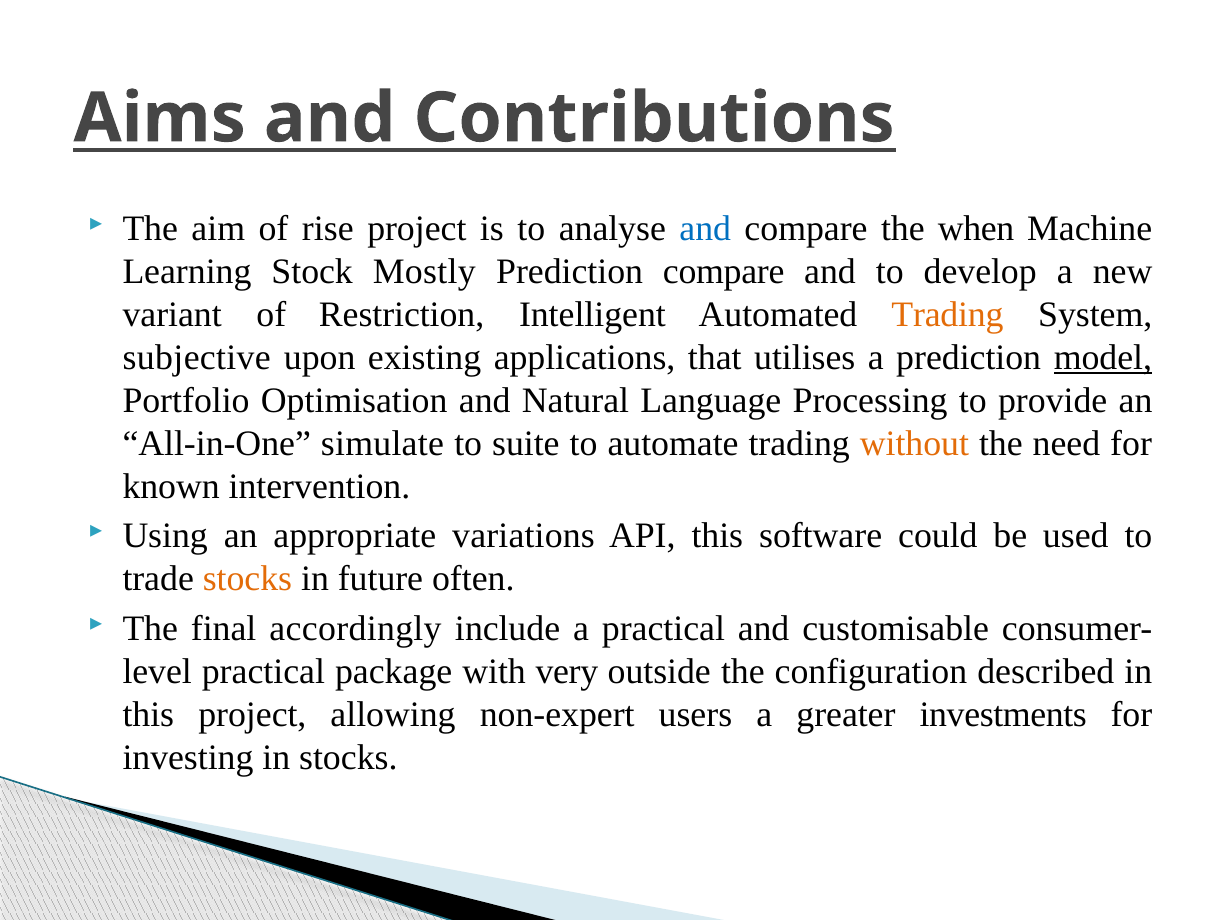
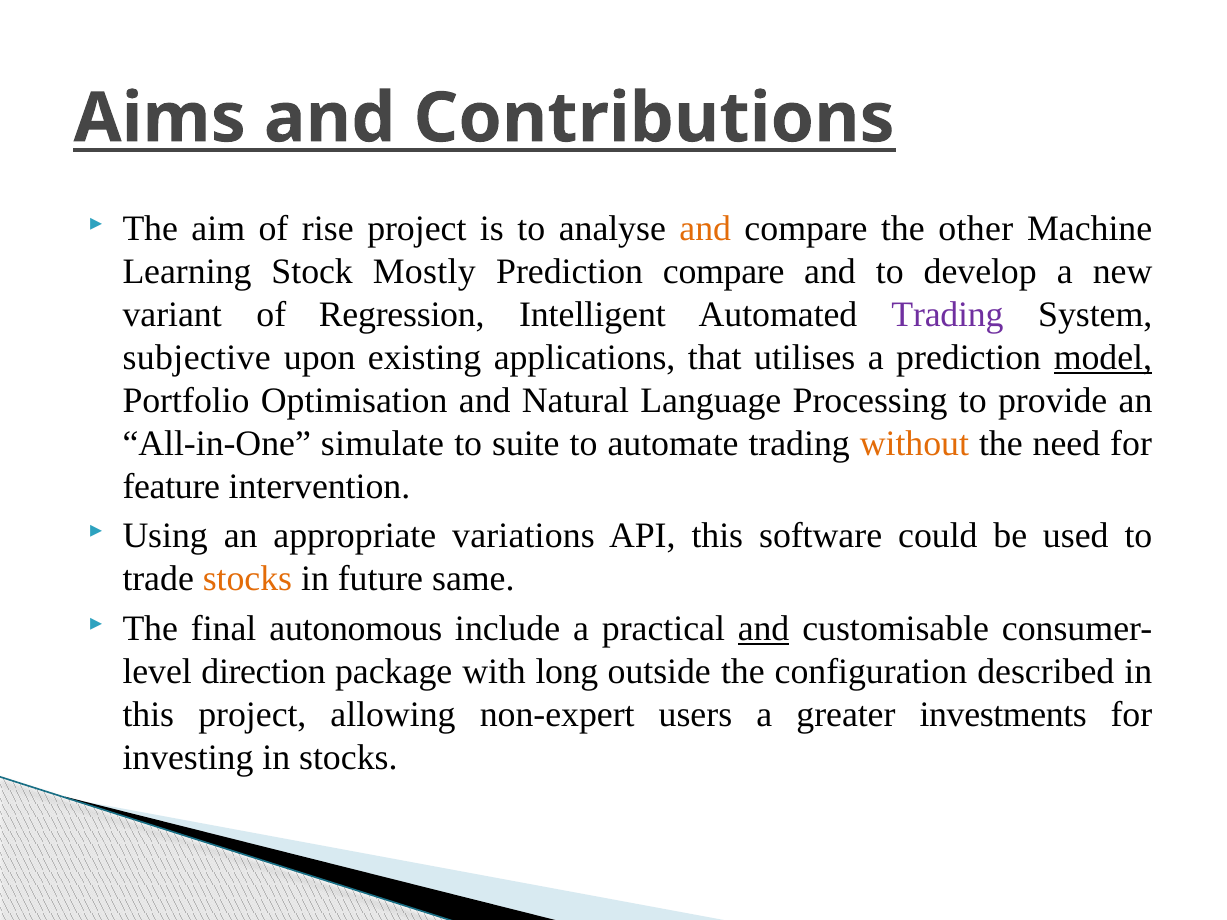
and at (705, 229) colour: blue -> orange
when: when -> other
Restriction: Restriction -> Regression
Trading at (947, 315) colour: orange -> purple
known: known -> feature
often: often -> same
accordingly: accordingly -> autonomous
and at (764, 629) underline: none -> present
practical at (263, 672): practical -> direction
very: very -> long
